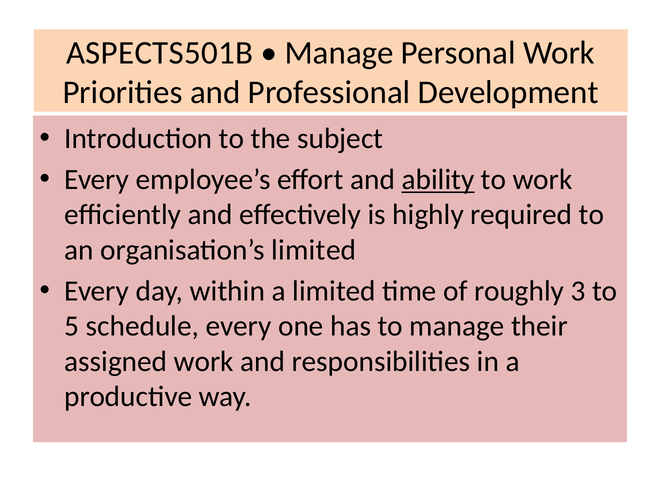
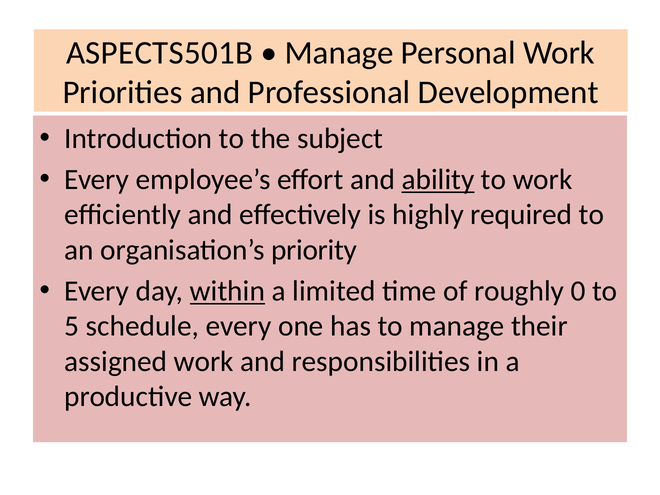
organisation’s limited: limited -> priority
within underline: none -> present
3: 3 -> 0
